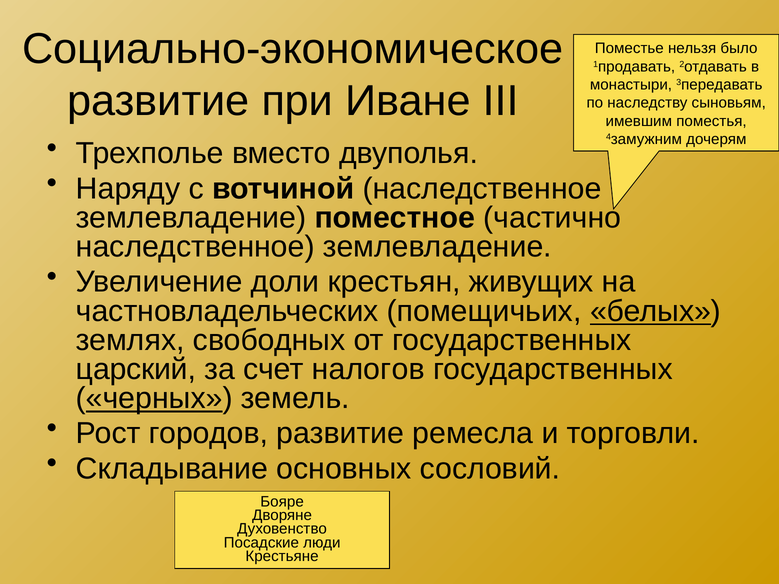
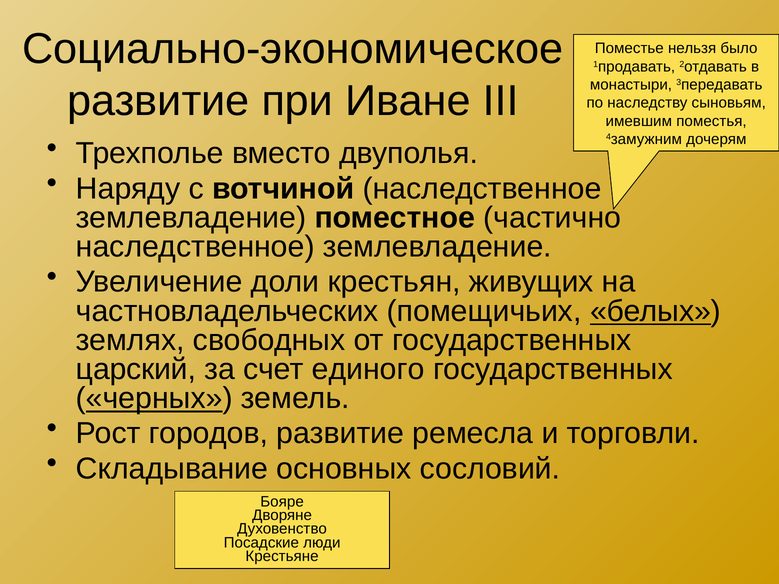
налогов: налогов -> единого
